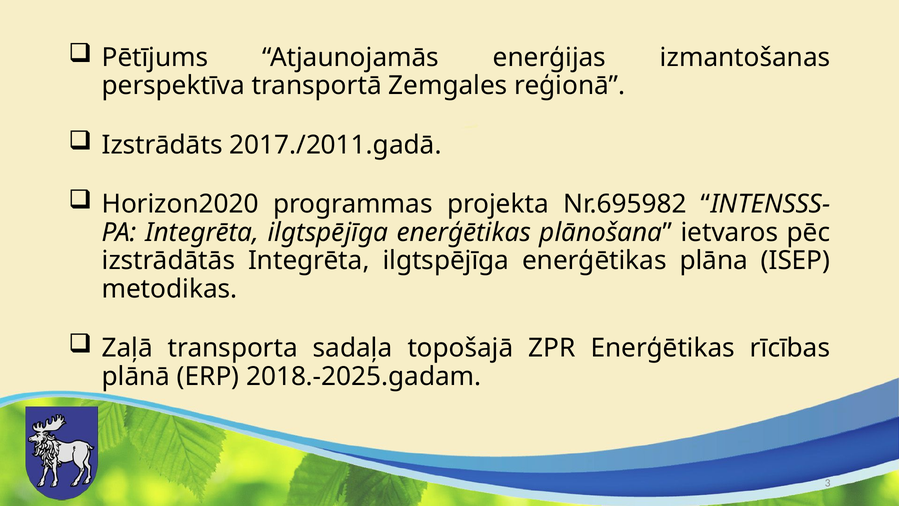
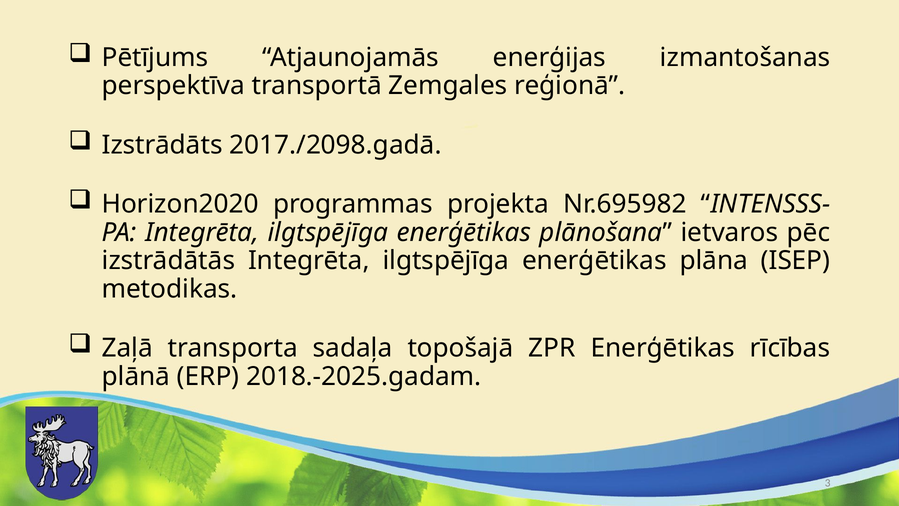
2017./2011.gadā: 2017./2011.gadā -> 2017./2098.gadā
